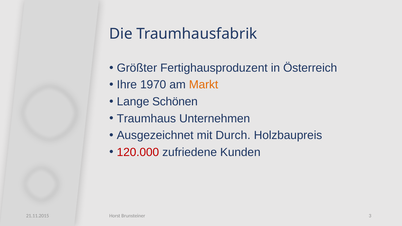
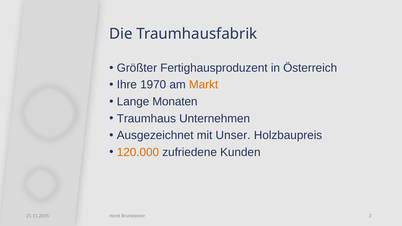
Schönen: Schönen -> Monaten
Durch: Durch -> Unser
120.000 colour: red -> orange
